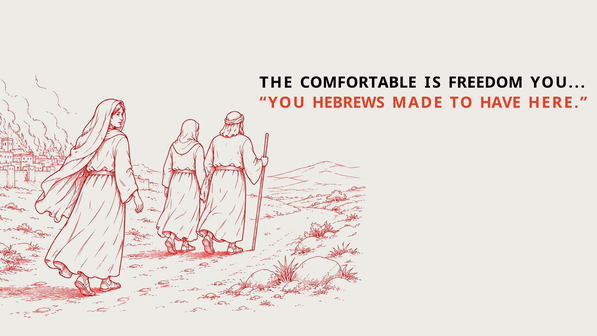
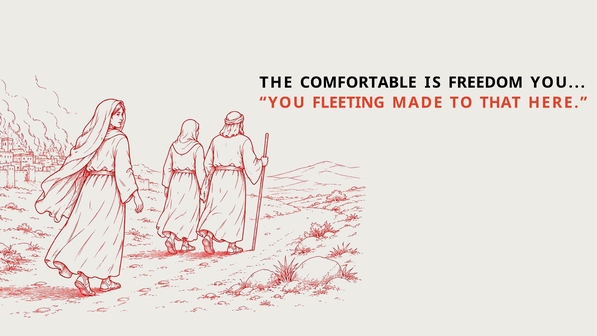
HEBREWS: HEBREWS -> FLEETING
HAVE: HAVE -> THAT
